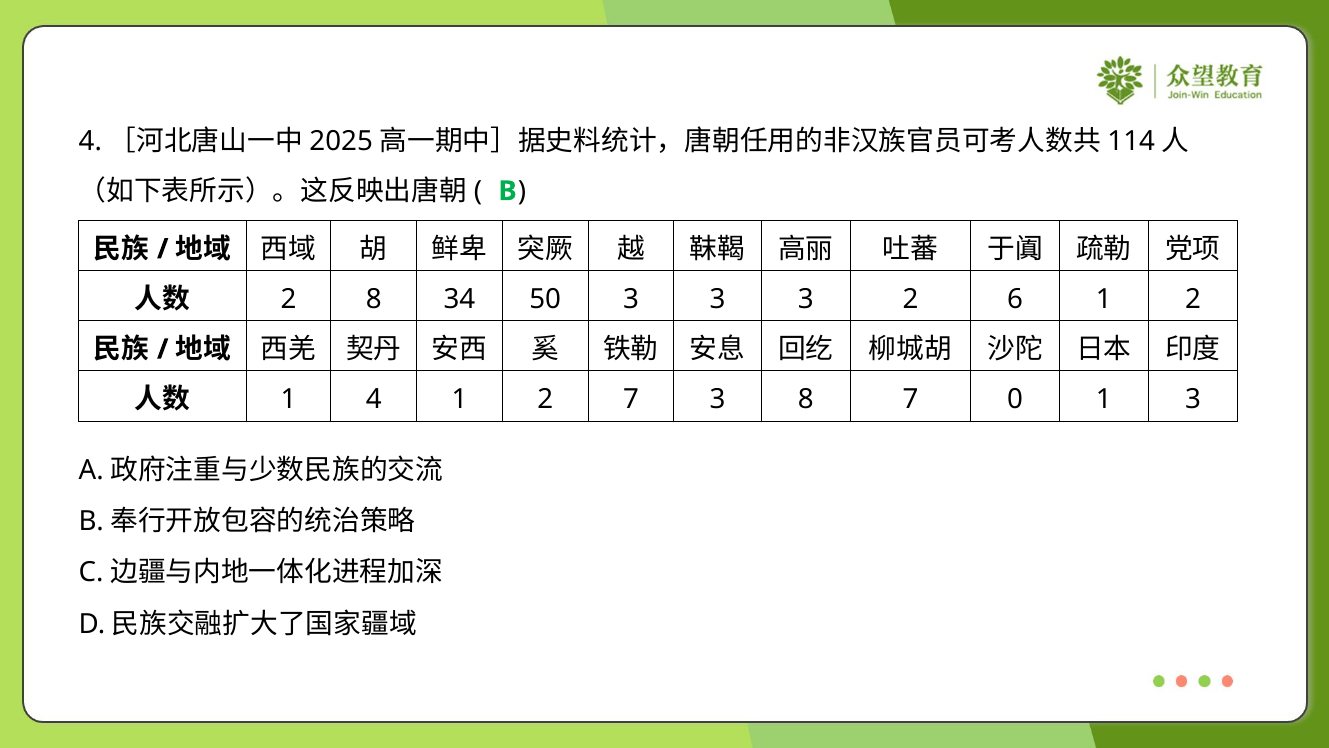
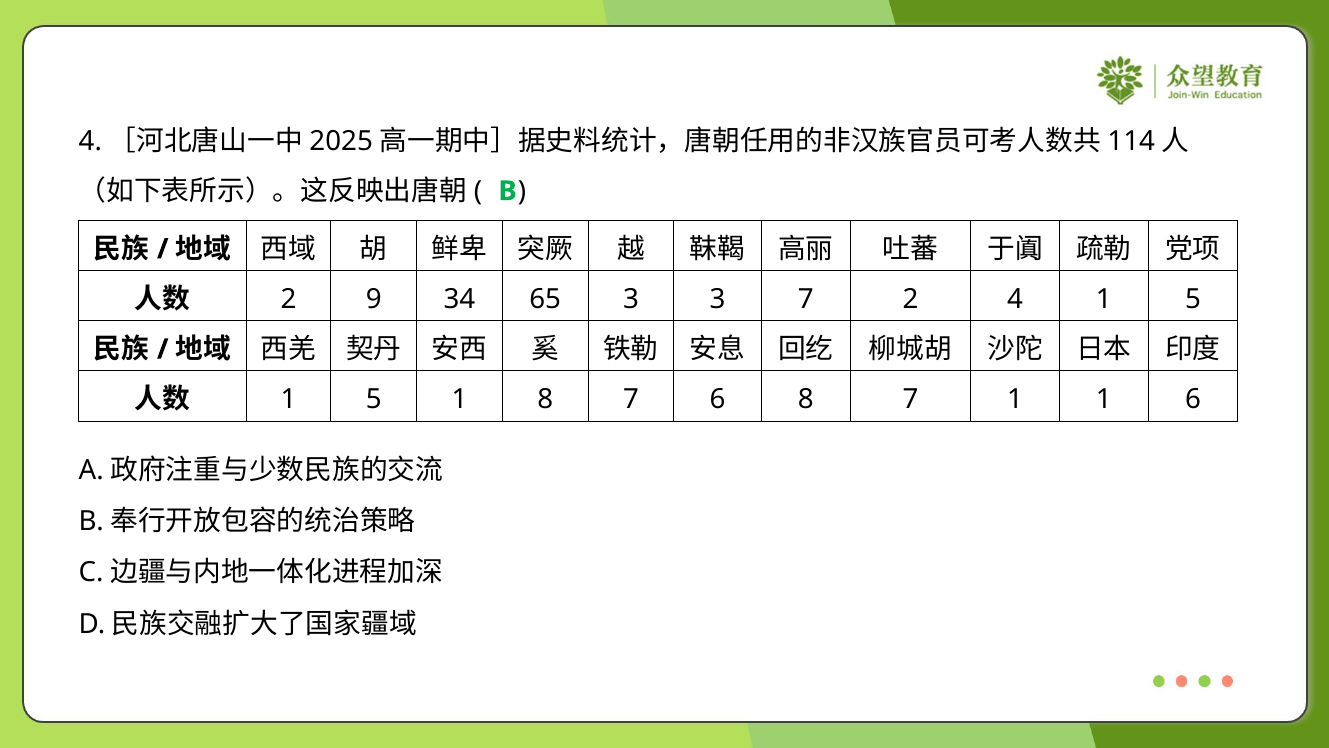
2 8: 8 -> 9
50: 50 -> 65
3 3 3: 3 -> 7
2 6: 6 -> 4
2 at (1193, 299): 2 -> 5
4 at (374, 399): 4 -> 5
2 at (545, 399): 2 -> 8
7 3: 3 -> 6
7 0: 0 -> 1
1 3: 3 -> 6
